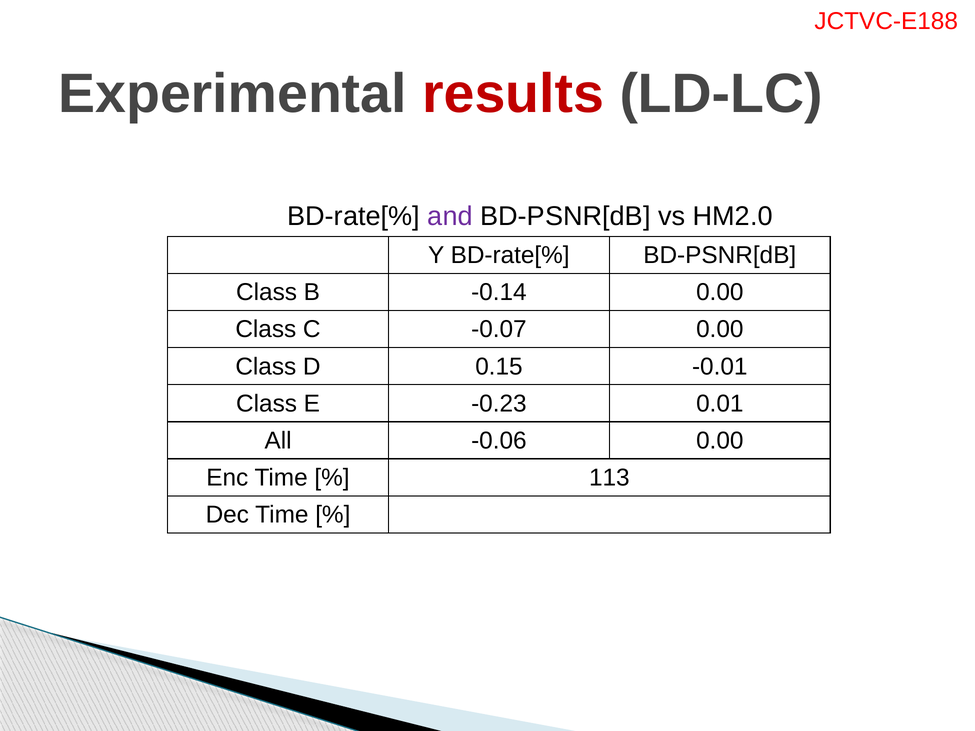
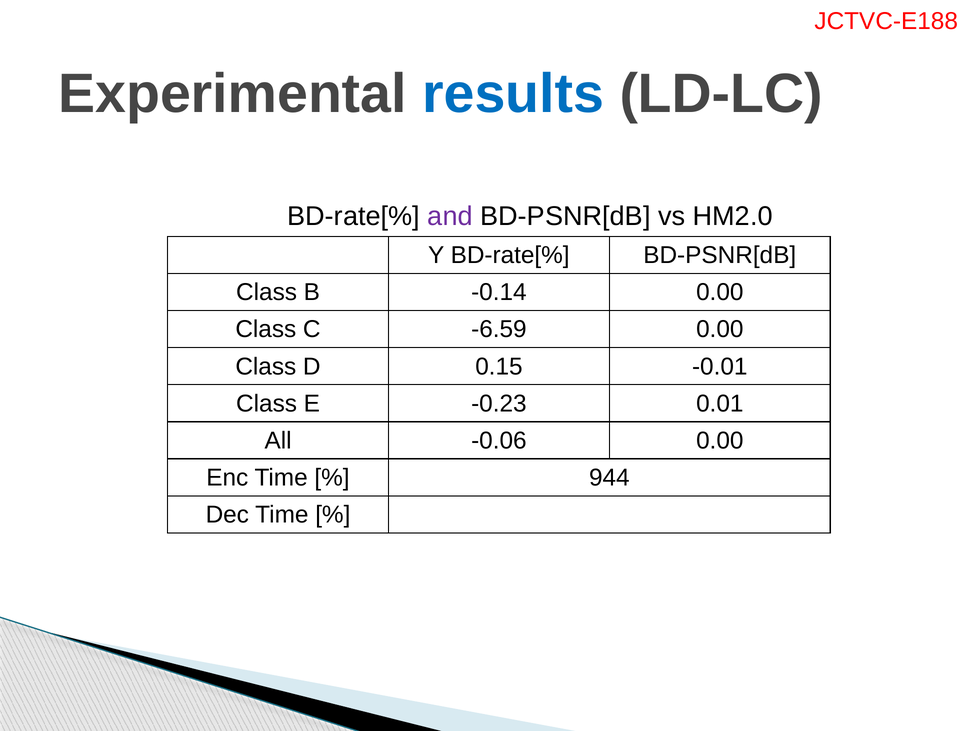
results colour: red -> blue
-0.07: -0.07 -> -6.59
113: 113 -> 944
